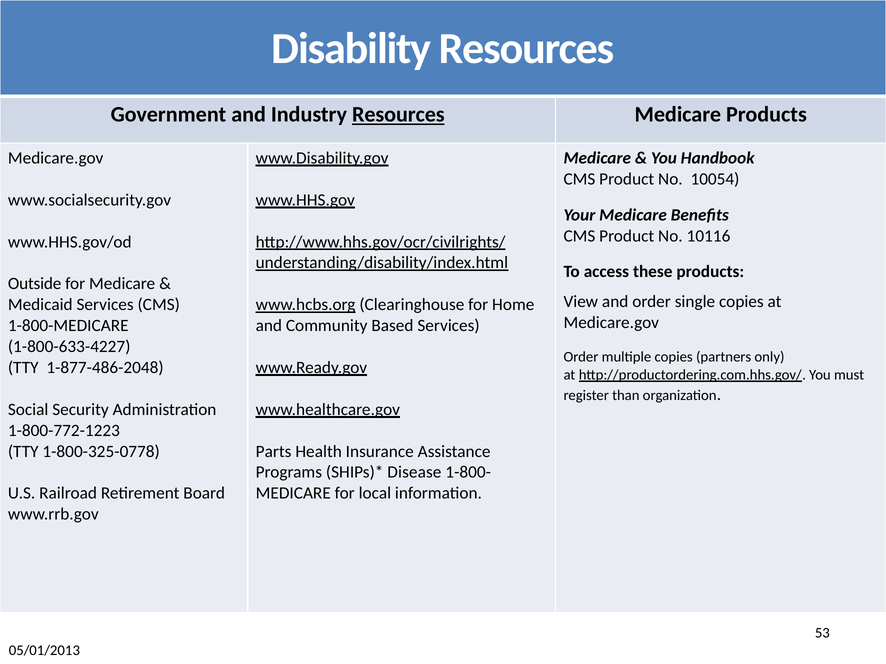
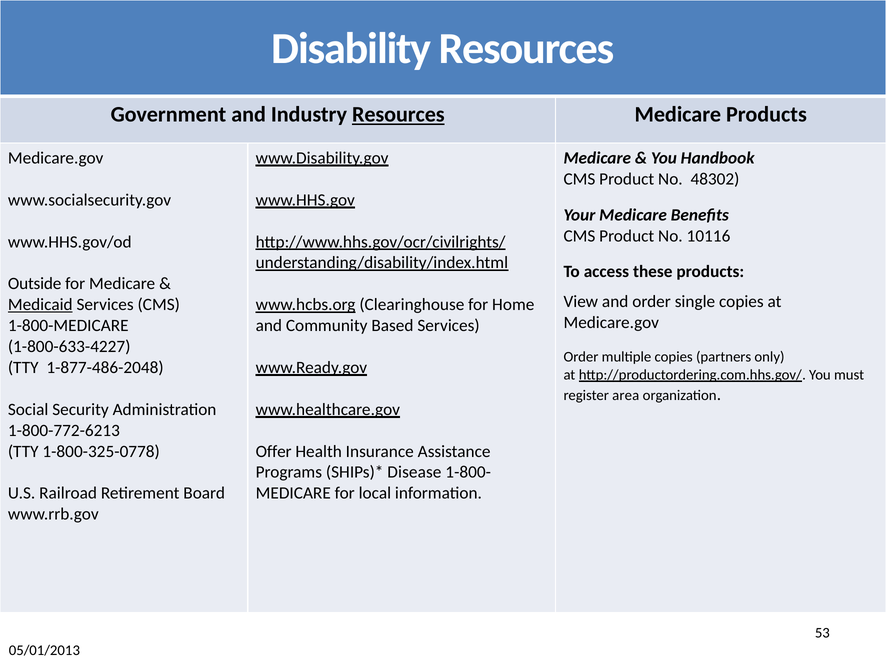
10054: 10054 -> 48302
Medicaid underline: none -> present
than: than -> area
1-800-772-1223: 1-800-772-1223 -> 1-800-772-6213
Parts: Parts -> Offer
